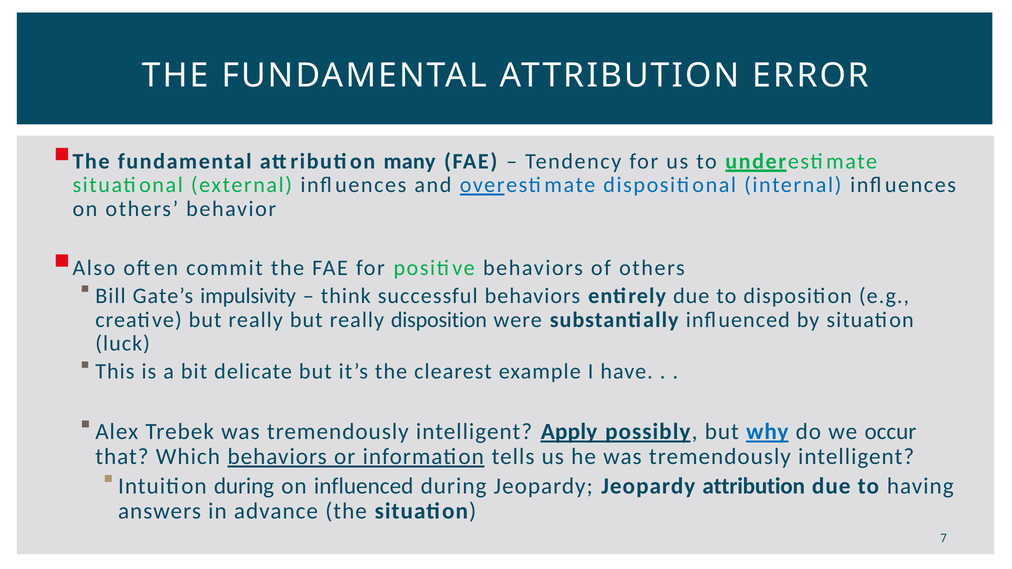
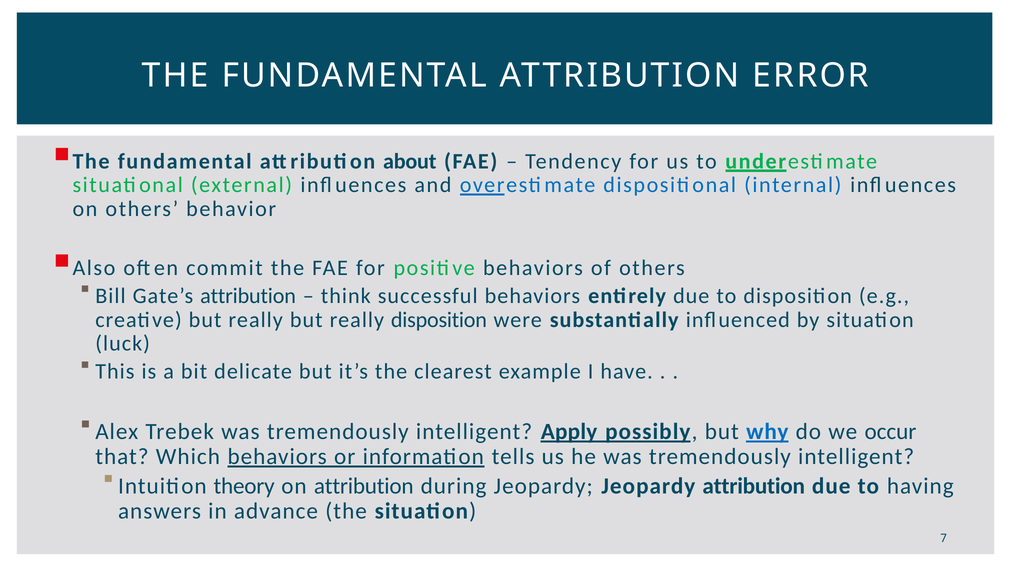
many: many -> about
Gate’s impulsivity: impulsivity -> attribution
Intuition during: during -> theory
on influenced: influenced -> attribution
